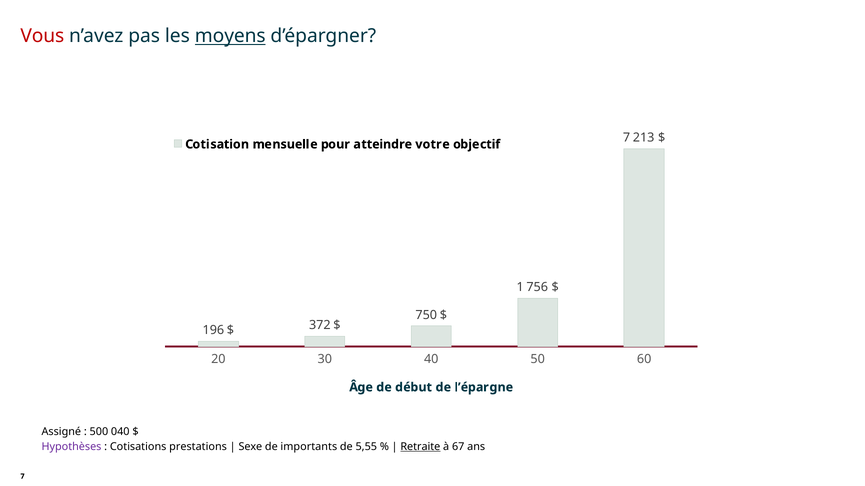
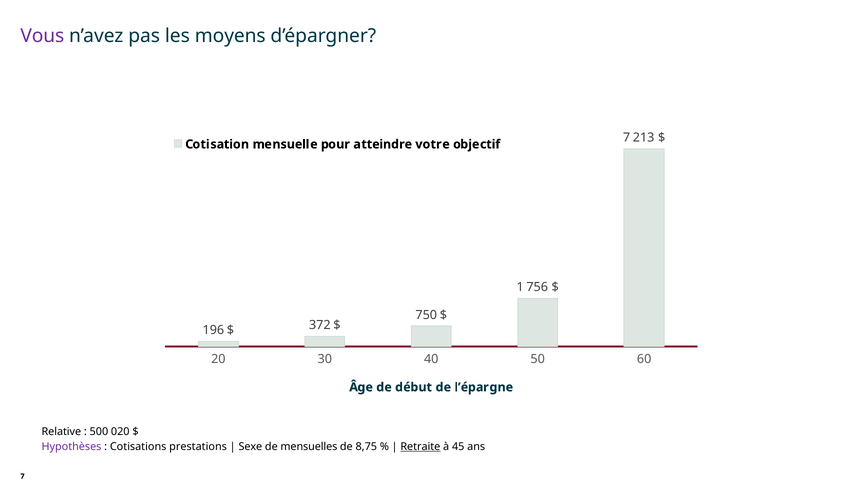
Vous colour: red -> purple
moyens underline: present -> none
Assigné: Assigné -> Relative
040: 040 -> 020
importants: importants -> mensuelles
5,55: 5,55 -> 8,75
67: 67 -> 45
